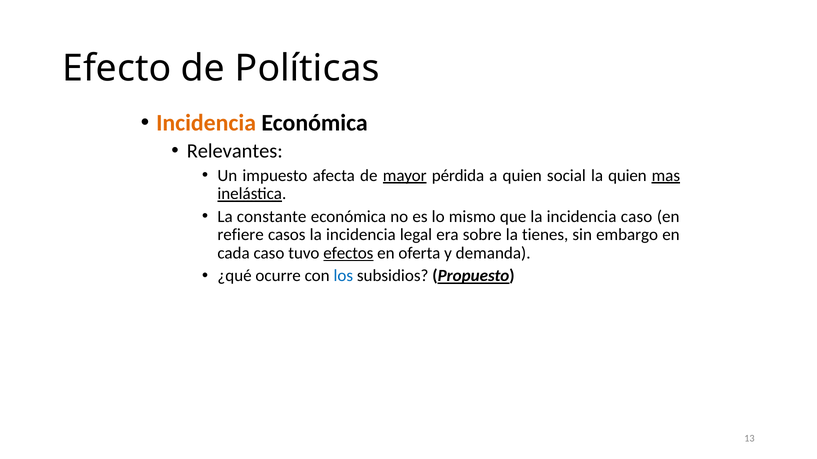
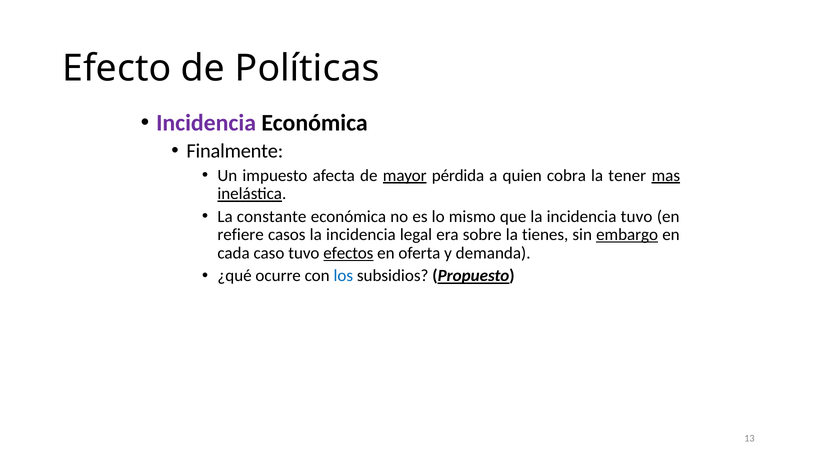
Incidencia at (206, 123) colour: orange -> purple
Relevantes: Relevantes -> Finalmente
social: social -> cobra
la quien: quien -> tener
incidencia caso: caso -> tuvo
embargo underline: none -> present
